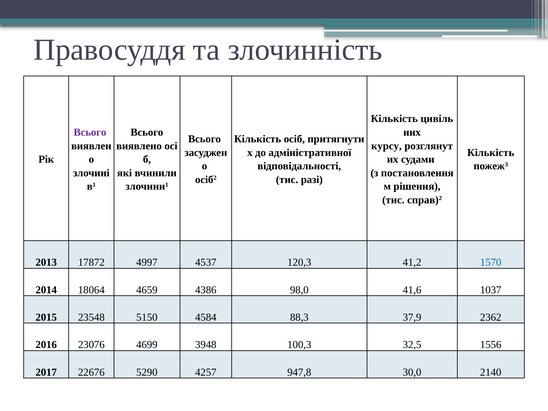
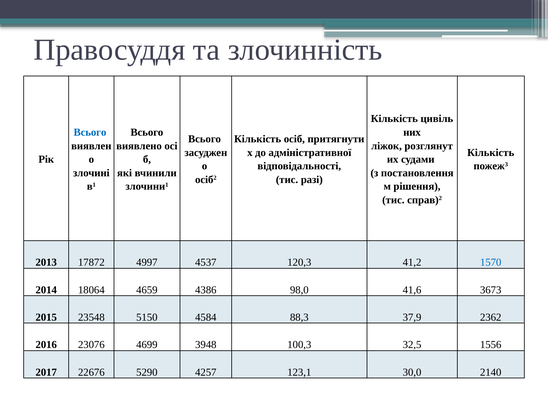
Всього at (90, 132) colour: purple -> blue
курсу: курсу -> ліжок
1037: 1037 -> 3673
947,8: 947,8 -> 123,1
